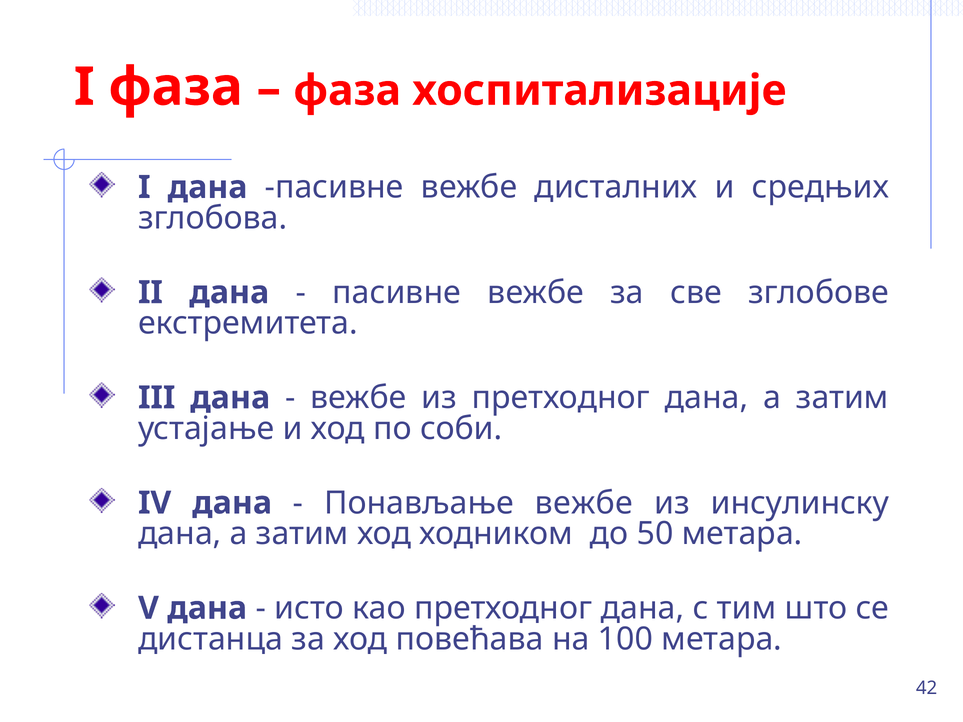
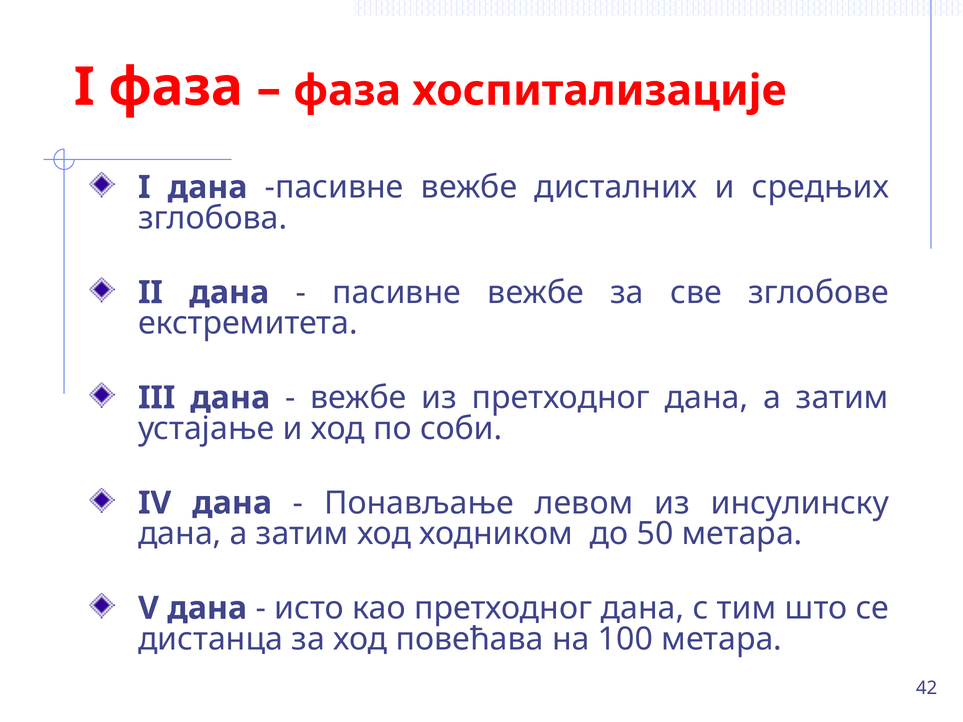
Понављање вежбе: вежбе -> левом
